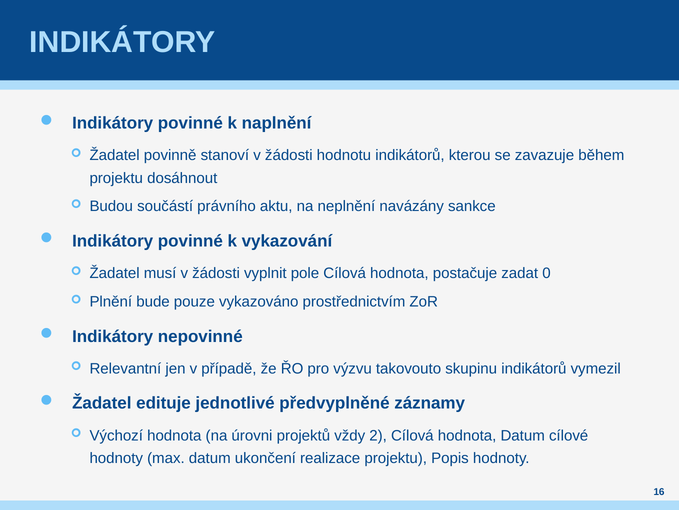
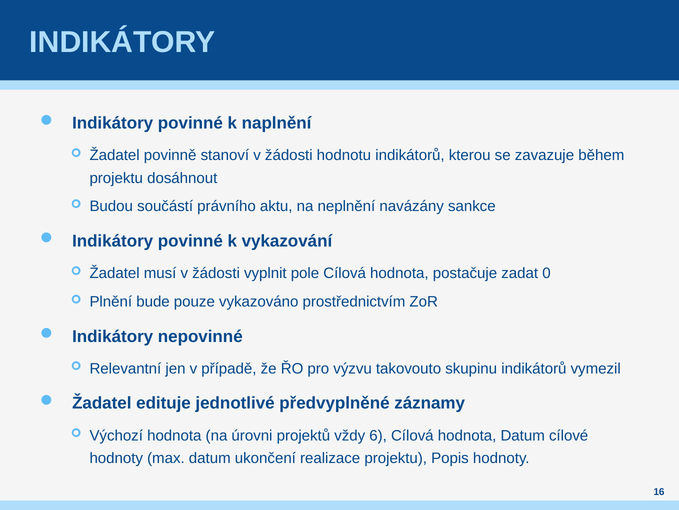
2: 2 -> 6
